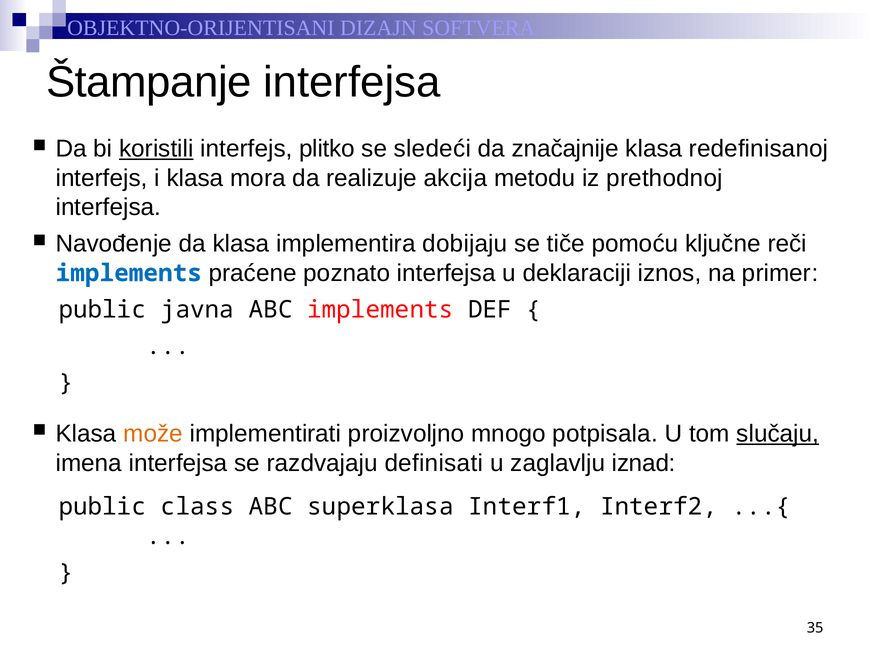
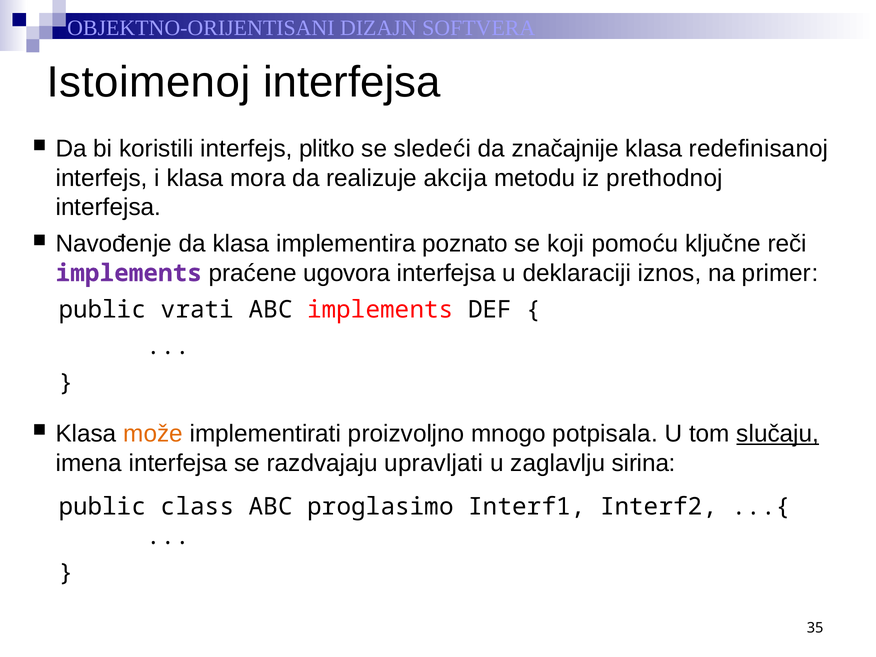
Štampanje: Štampanje -> Istoimenoj
koristili underline: present -> none
dobijaju: dobijaju -> poznato
tiče: tiče -> koji
implements at (129, 273) colour: blue -> purple
poznato: poznato -> ugovora
javna: javna -> vrati
definisati: definisati -> upravljati
iznad: iznad -> sirina
superklasa: superklasa -> proglasimo
